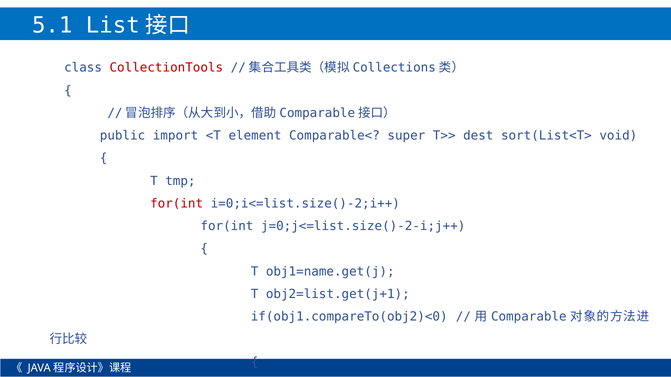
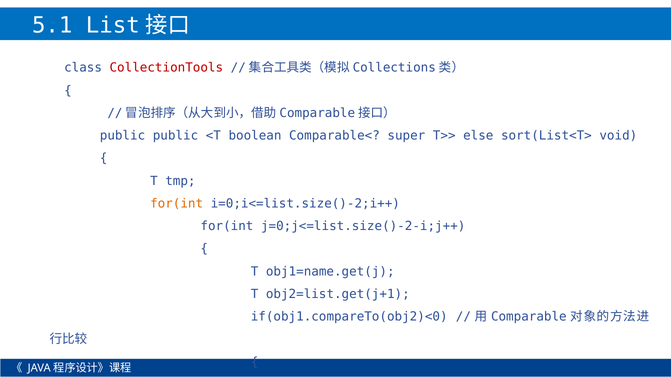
public import: import -> public
element: element -> boolean
dest: dest -> else
for(int at (177, 204) colour: red -> orange
